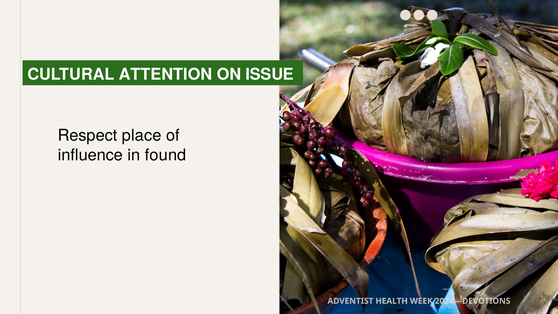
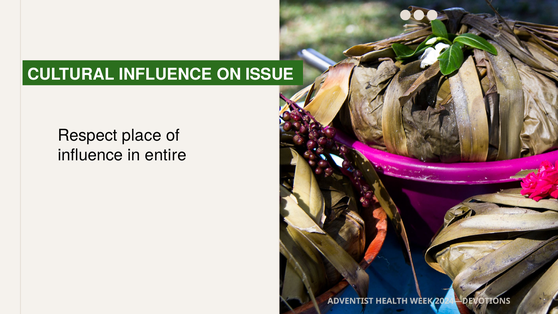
CULTURAL ATTENTION: ATTENTION -> INFLUENCE
found: found -> entire
